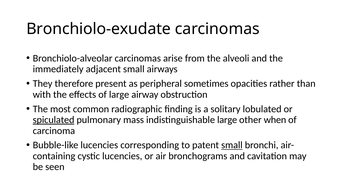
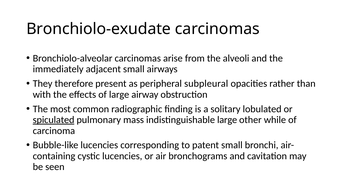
sometimes: sometimes -> subpleural
when: when -> while
small at (232, 145) underline: present -> none
